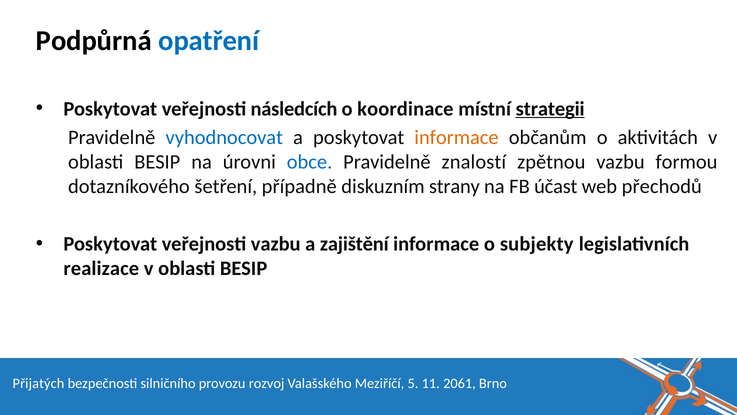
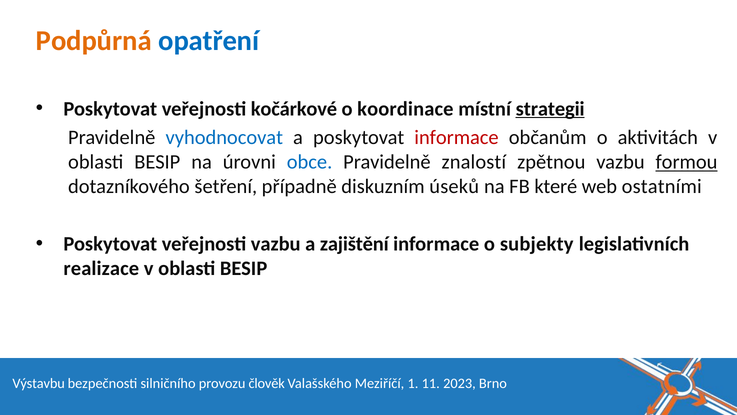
Podpůrná colour: black -> orange
následcích: následcích -> kočárkové
informace at (457, 137) colour: orange -> red
formou underline: none -> present
strany: strany -> úseků
účast: účast -> které
přechodů: přechodů -> ostatními
Přijatých: Přijatých -> Výstavbu
rozvoj: rozvoj -> člověk
5: 5 -> 1
2061: 2061 -> 2023
